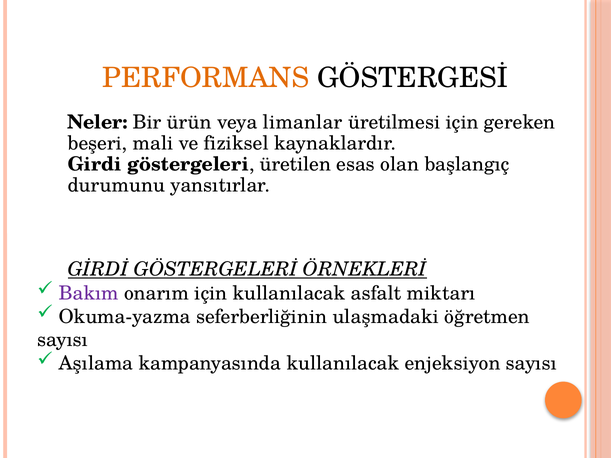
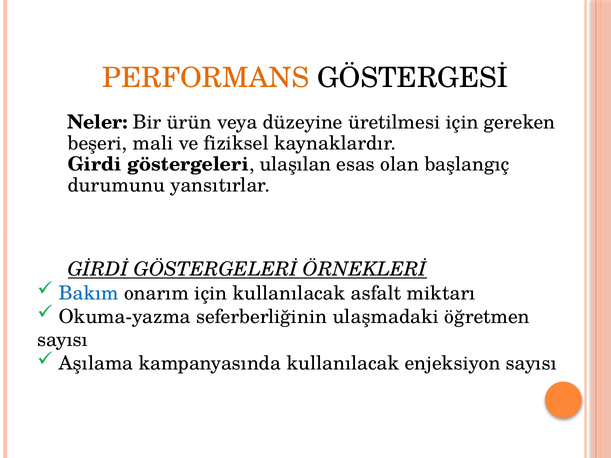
limanlar: limanlar -> düzeyine
üretilen: üretilen -> ulaşılan
Bakım colour: purple -> blue
